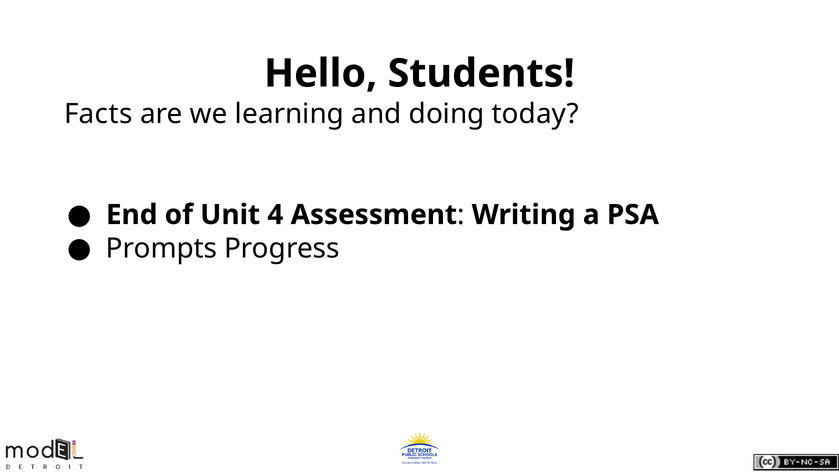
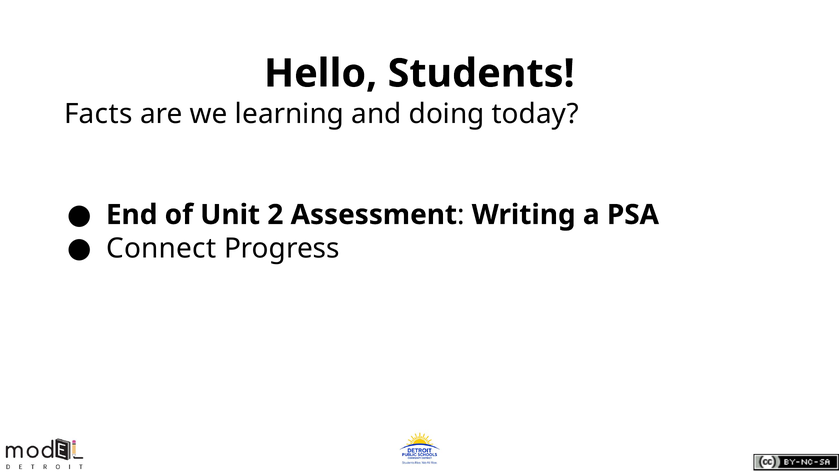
4: 4 -> 2
Prompts: Prompts -> Connect
